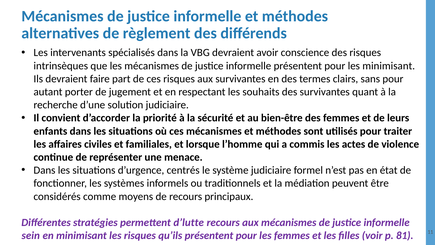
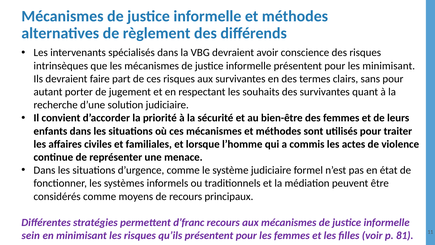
d’urgence centrés: centrés -> comme
d’lutte: d’lutte -> d’franc
